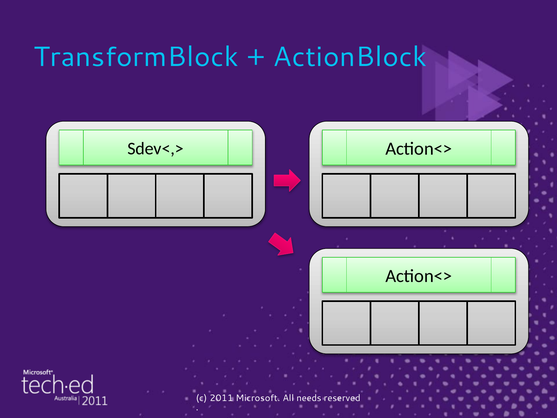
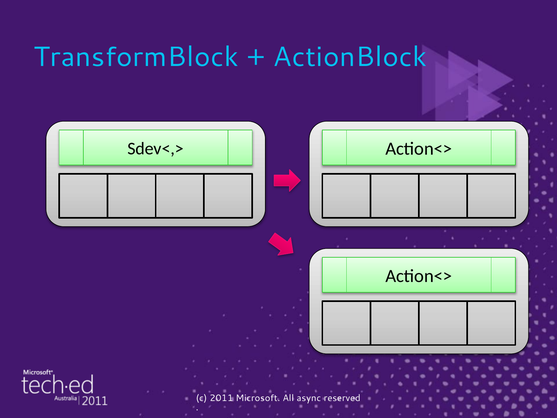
needs: needs -> async
